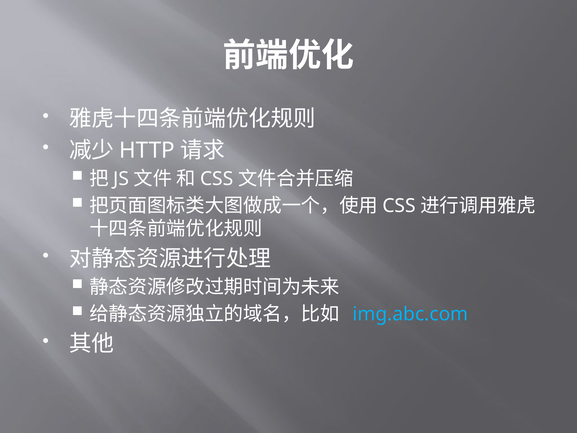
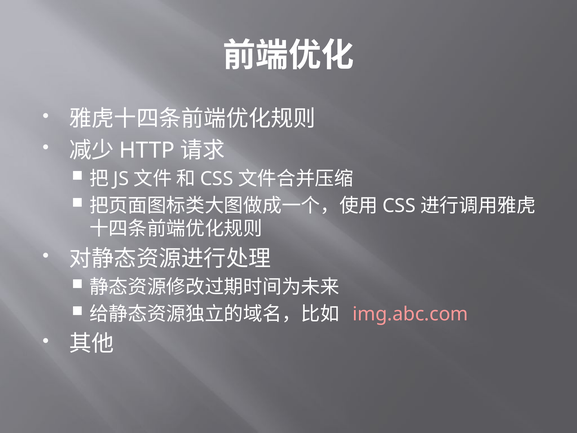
img.abc.com colour: light blue -> pink
